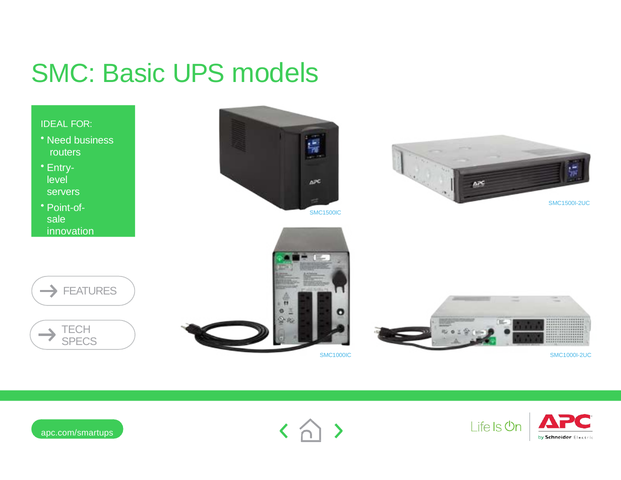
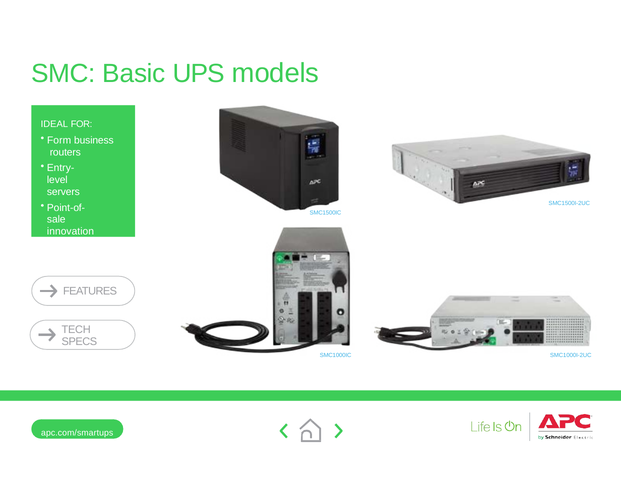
Need: Need -> Form
